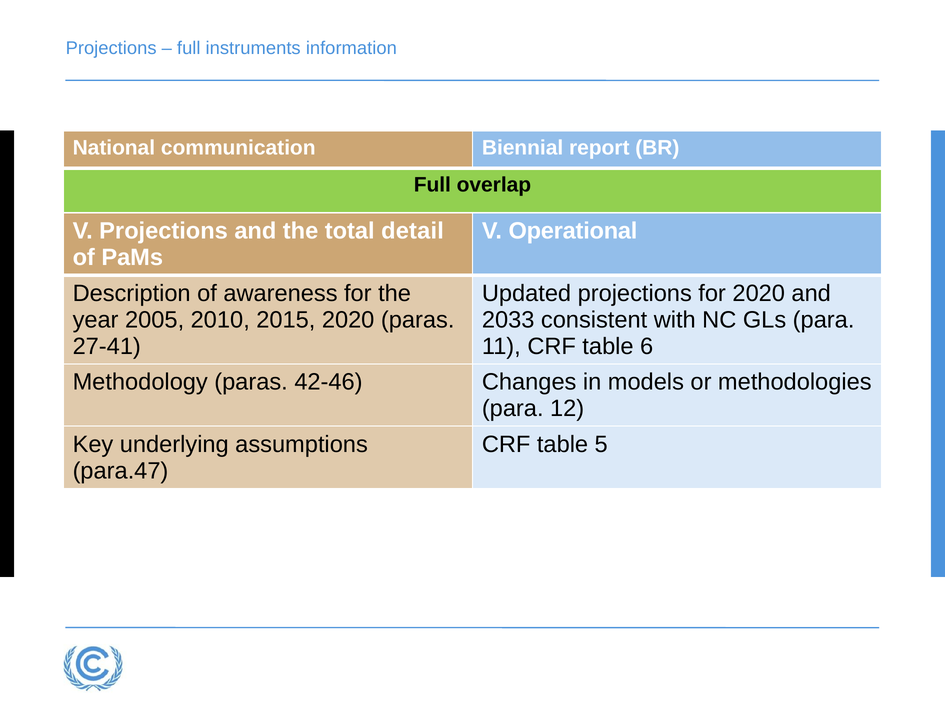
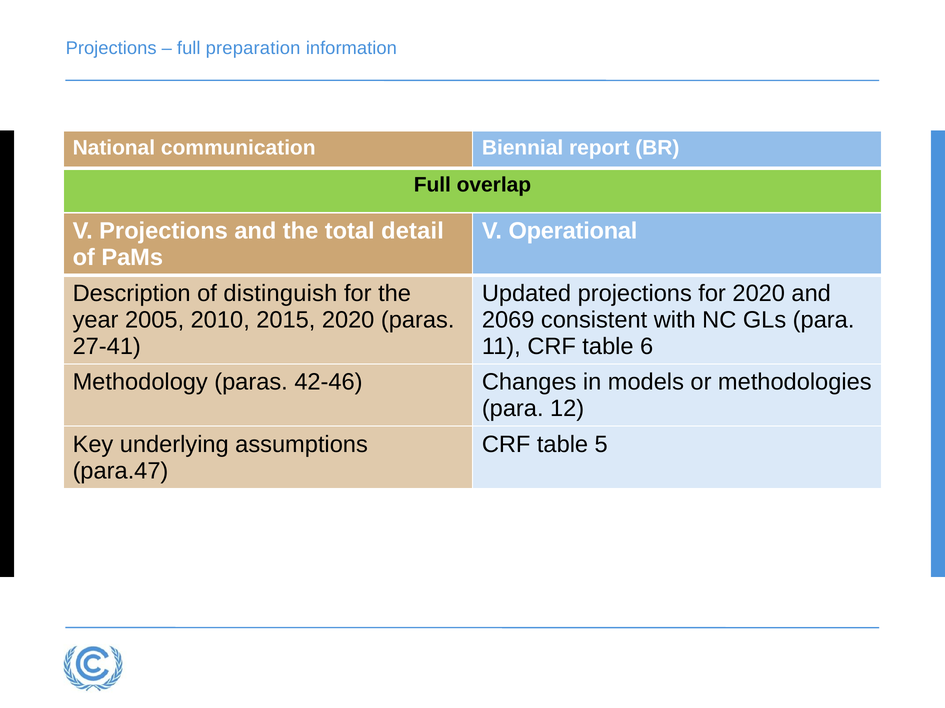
instruments: instruments -> preparation
awareness: awareness -> distinguish
2033: 2033 -> 2069
